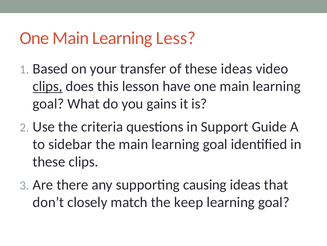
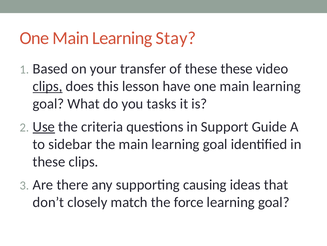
Less: Less -> Stay
these ideas: ideas -> these
gains: gains -> tasks
Use underline: none -> present
keep: keep -> force
